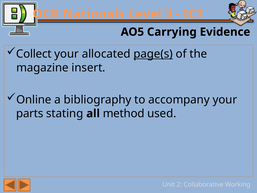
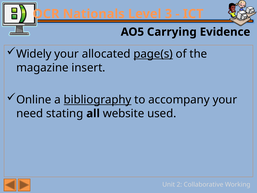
Collect: Collect -> Widely
bibliography underline: none -> present
parts: parts -> need
method: method -> website
